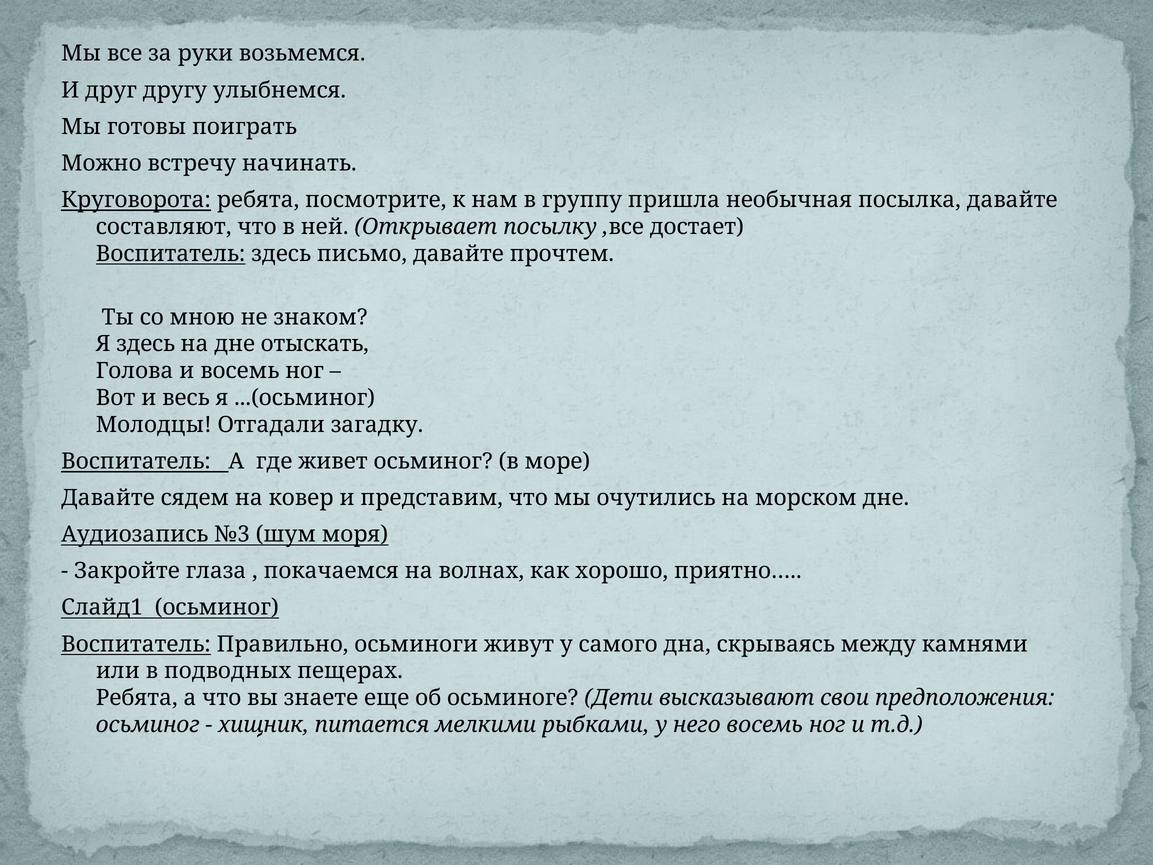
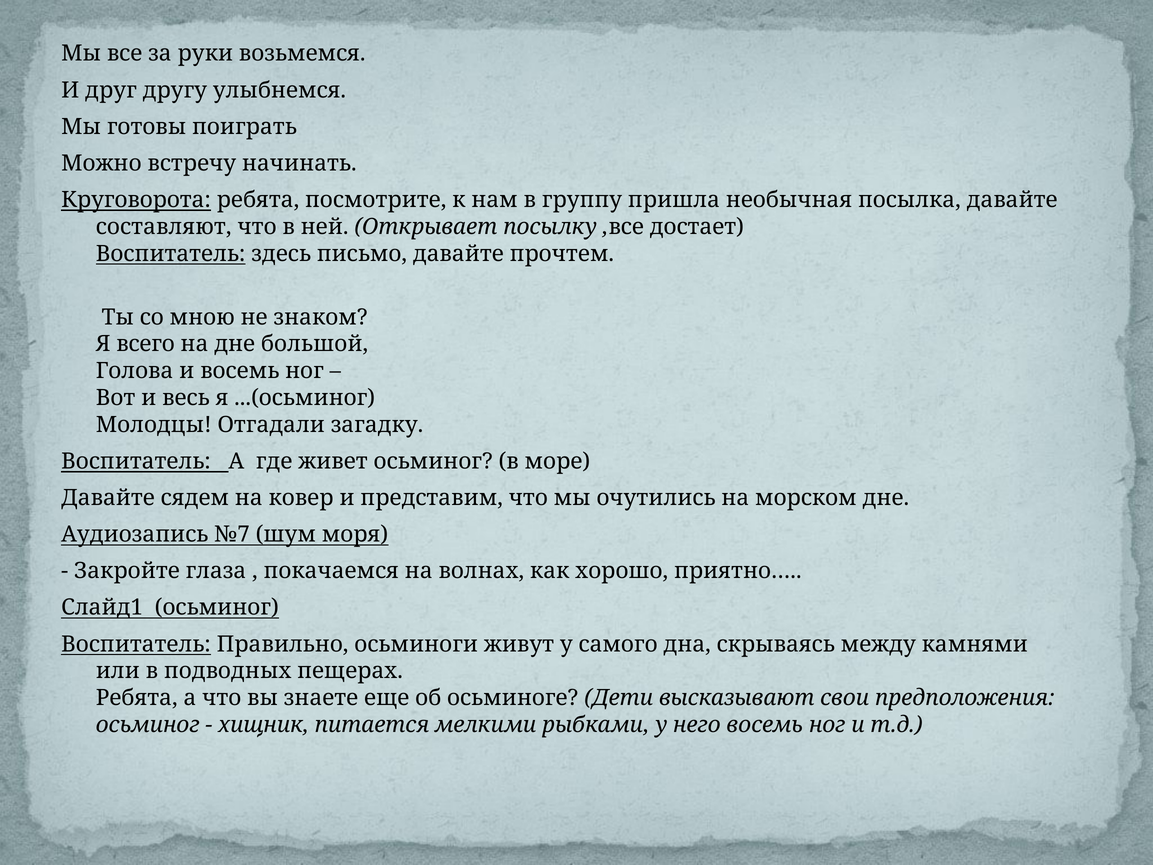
Я здесь: здесь -> всего
отыскать: отыскать -> большой
№3: №3 -> №7
